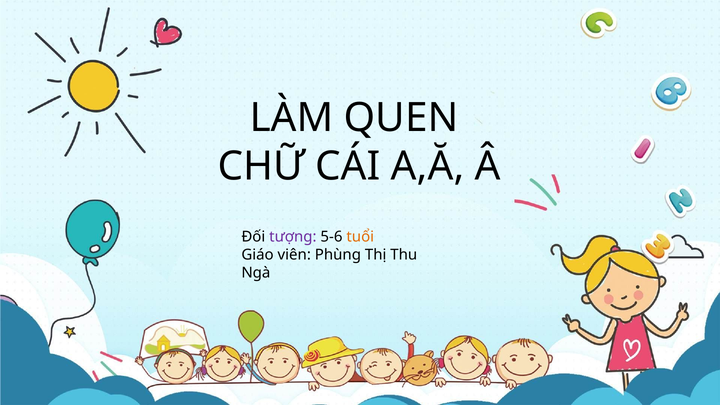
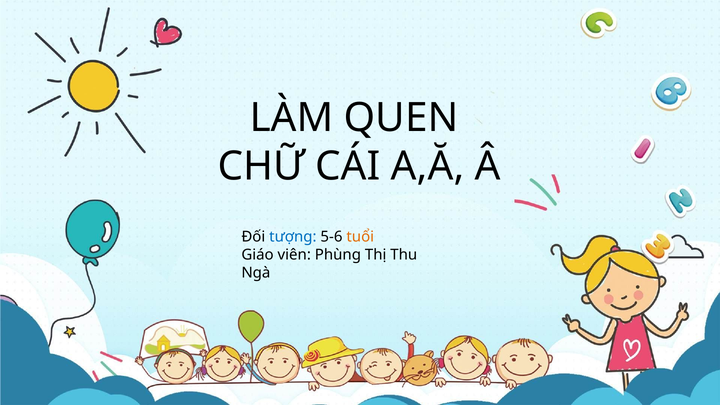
tượng colour: purple -> blue
